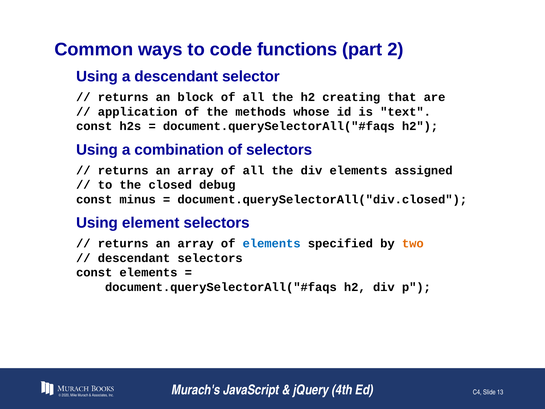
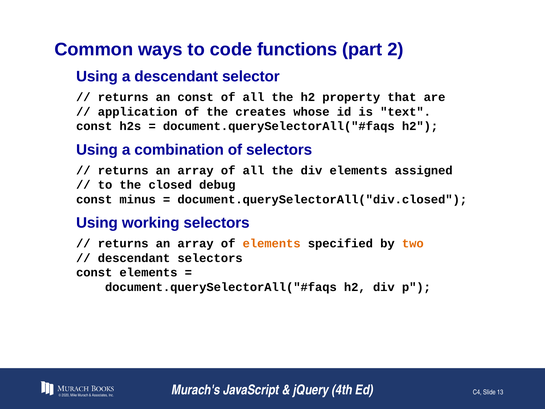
an block: block -> const
creating: creating -> property
methods: methods -> creates
element: element -> working
elements at (272, 243) colour: blue -> orange
